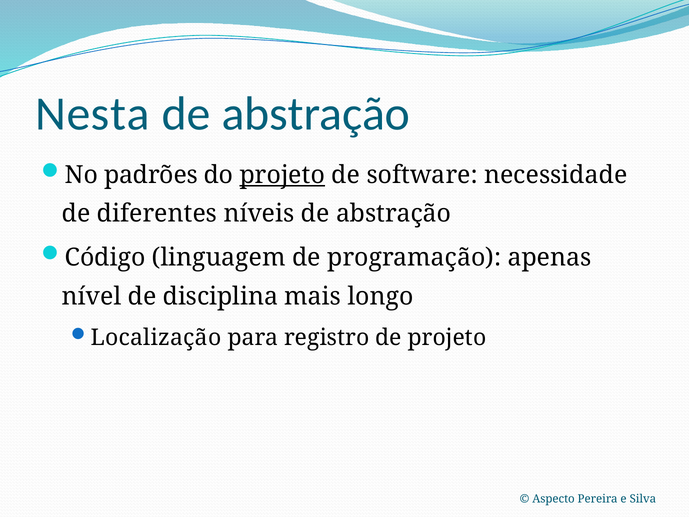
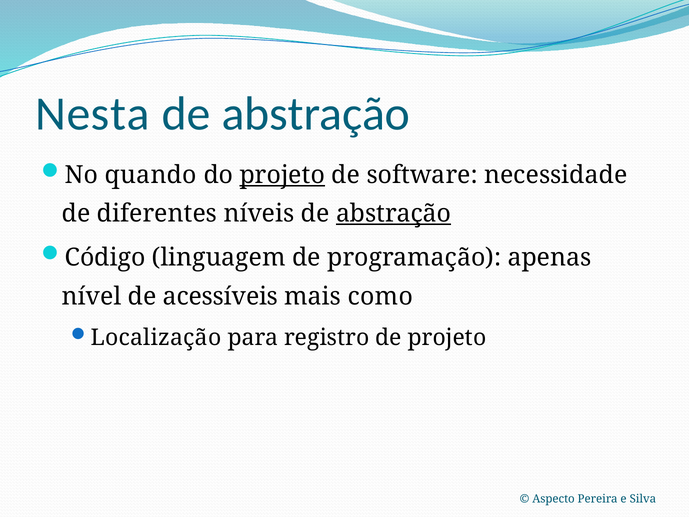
padrões: padrões -> quando
abstração at (394, 214) underline: none -> present
disciplina: disciplina -> acessíveis
longo: longo -> como
